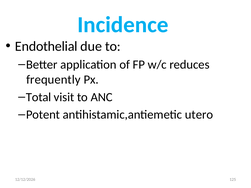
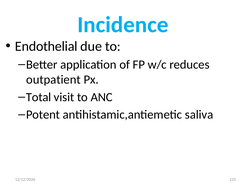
frequently: frequently -> outpatient
utero: utero -> saliva
